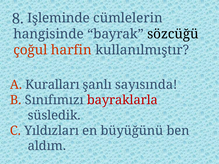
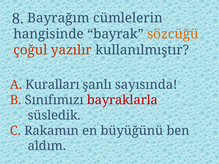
Işleminde: Işleminde -> Bayrağım
sözcüğü colour: black -> orange
harfin: harfin -> yazılır
Yıldızları: Yıldızları -> Rakamın
